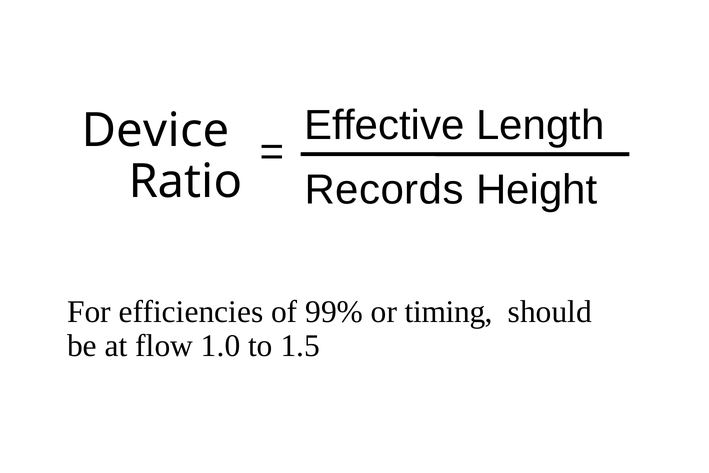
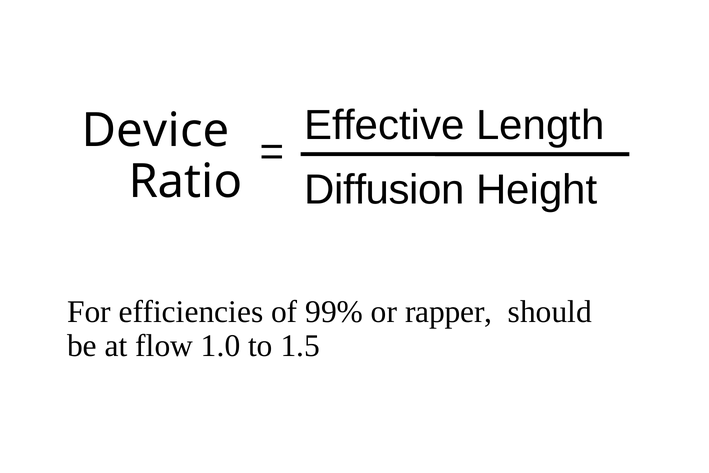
Records: Records -> Diffusion
timing: timing -> rapper
